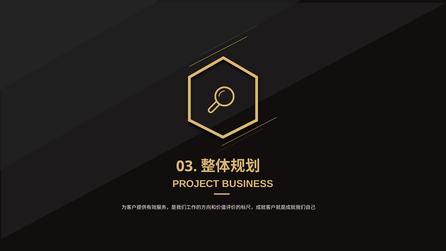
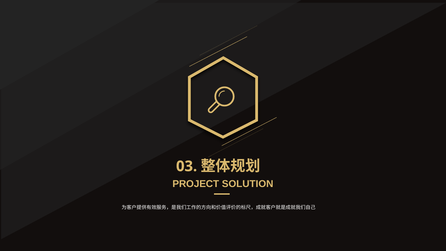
BUSINESS: BUSINESS -> SOLUTION
